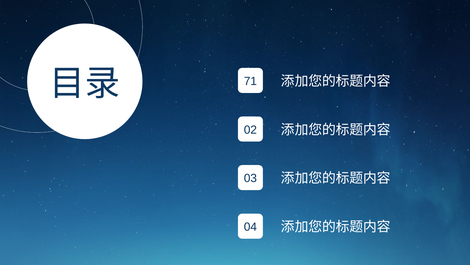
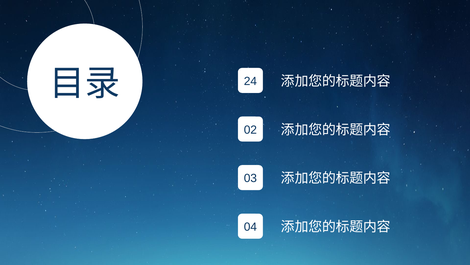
71: 71 -> 24
